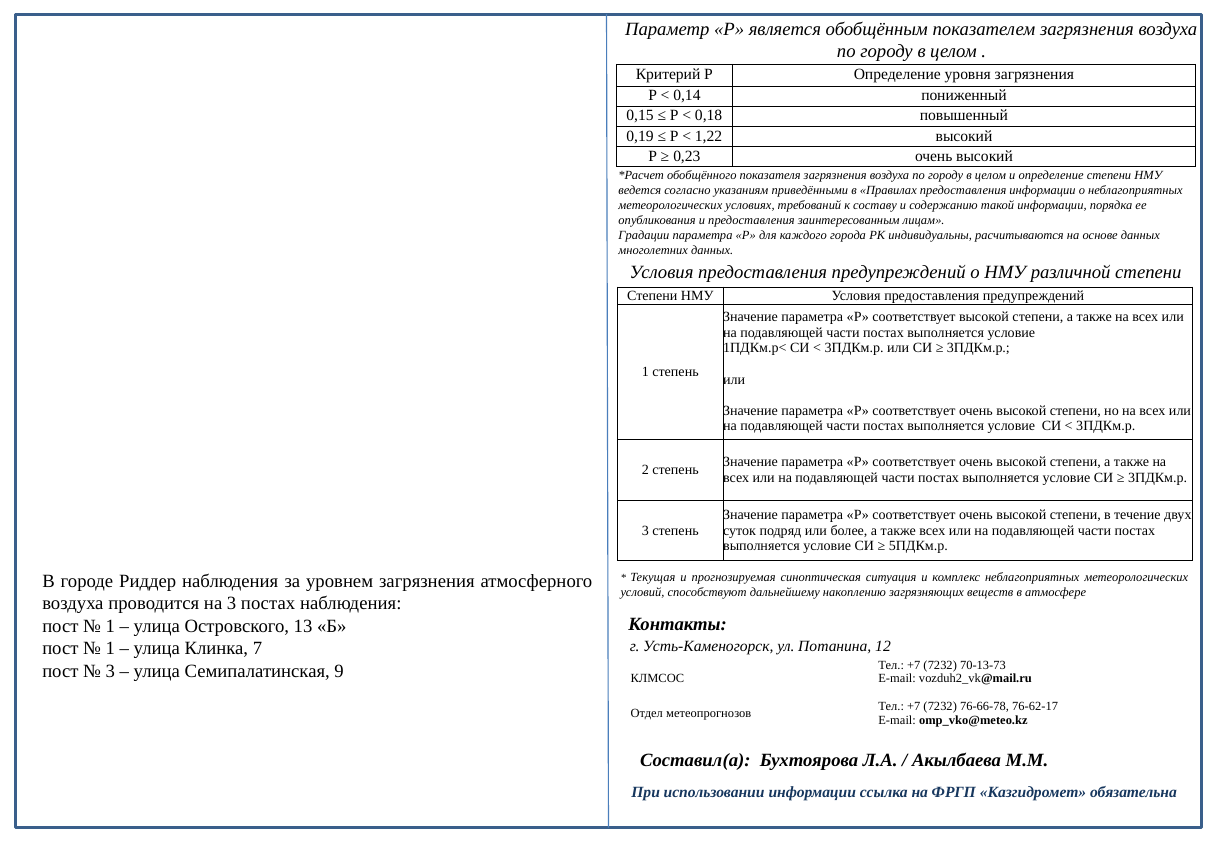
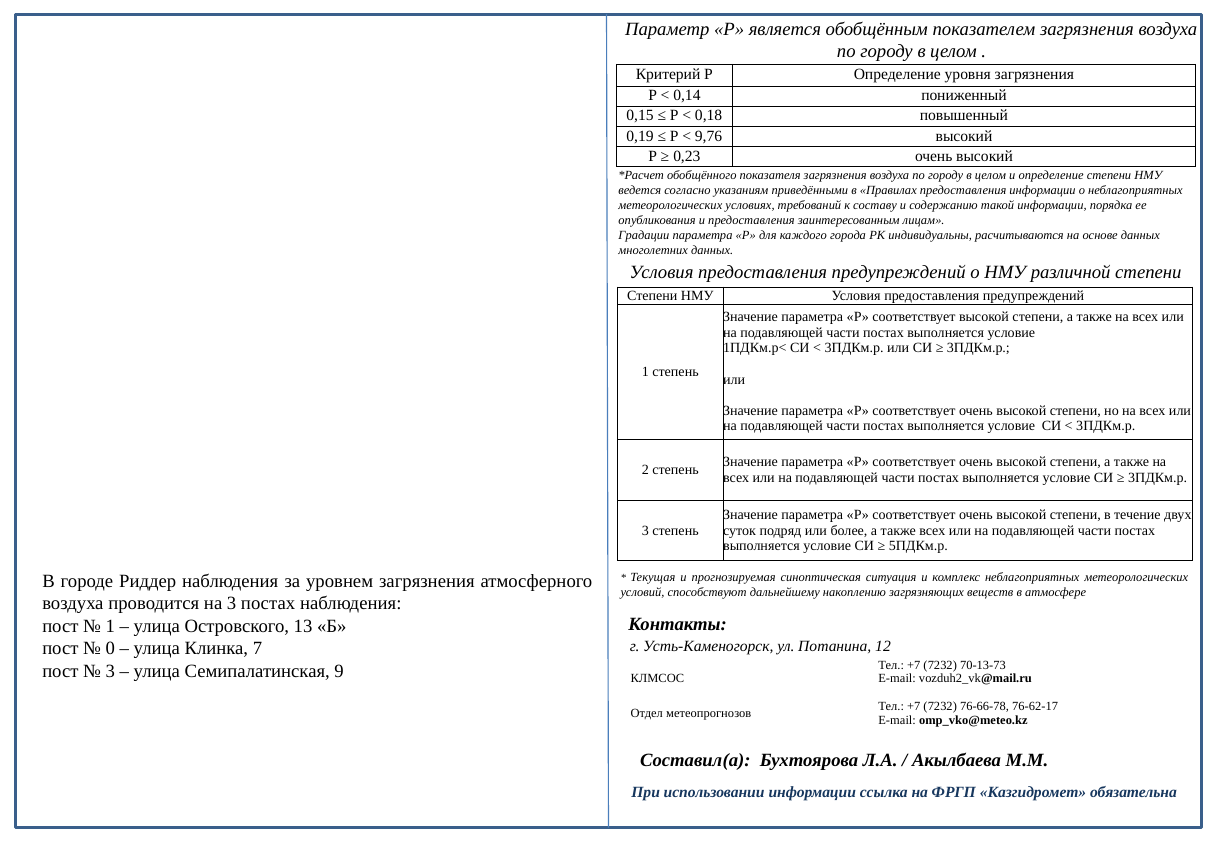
1,22: 1,22 -> 9,76
1 at (110, 649): 1 -> 0
